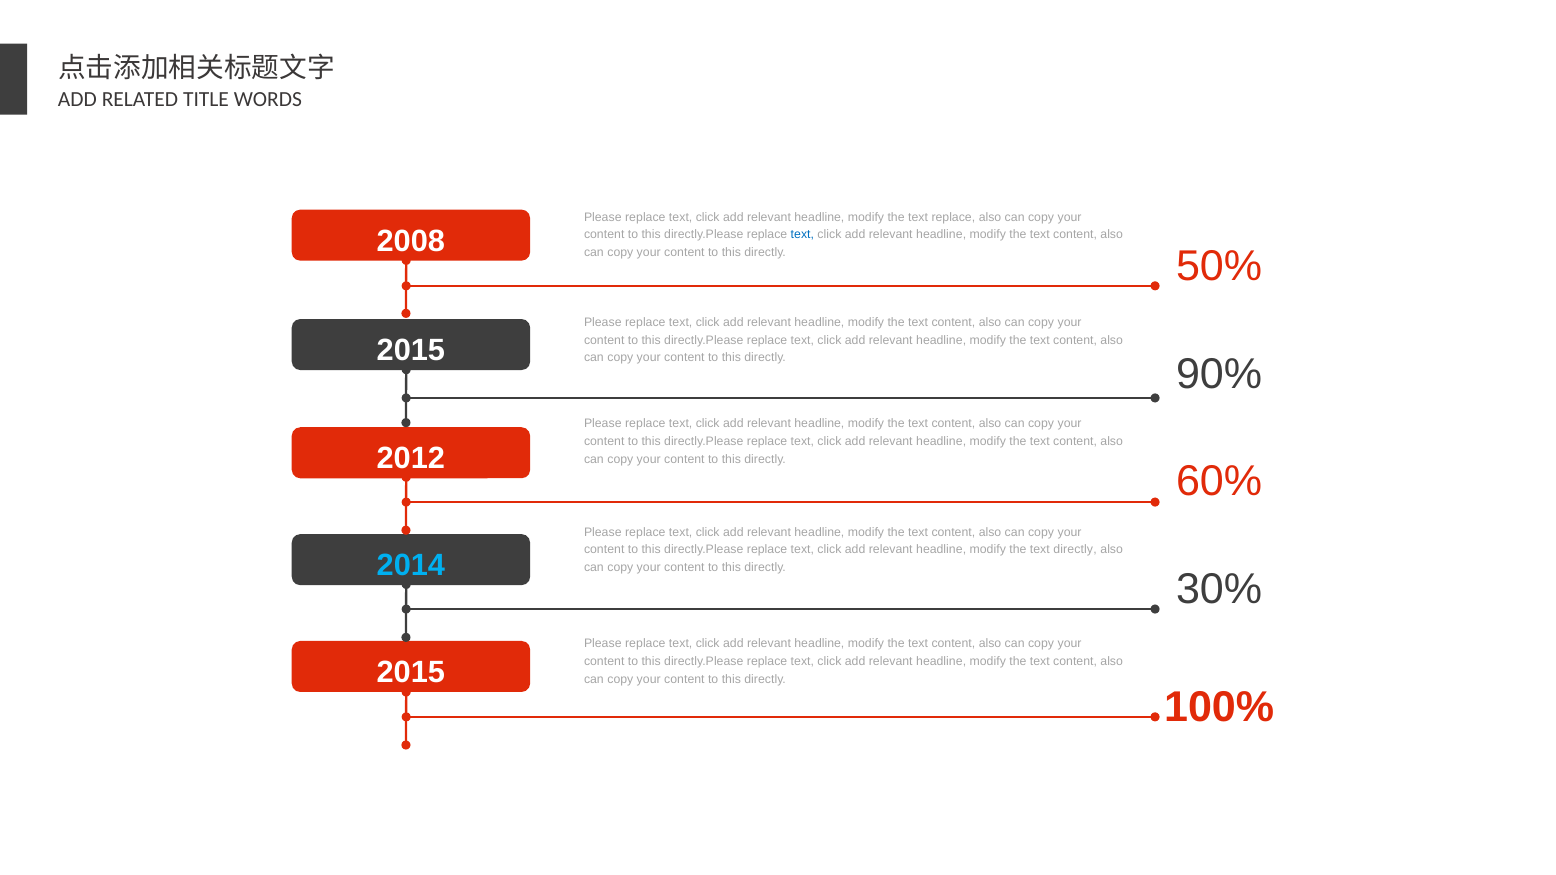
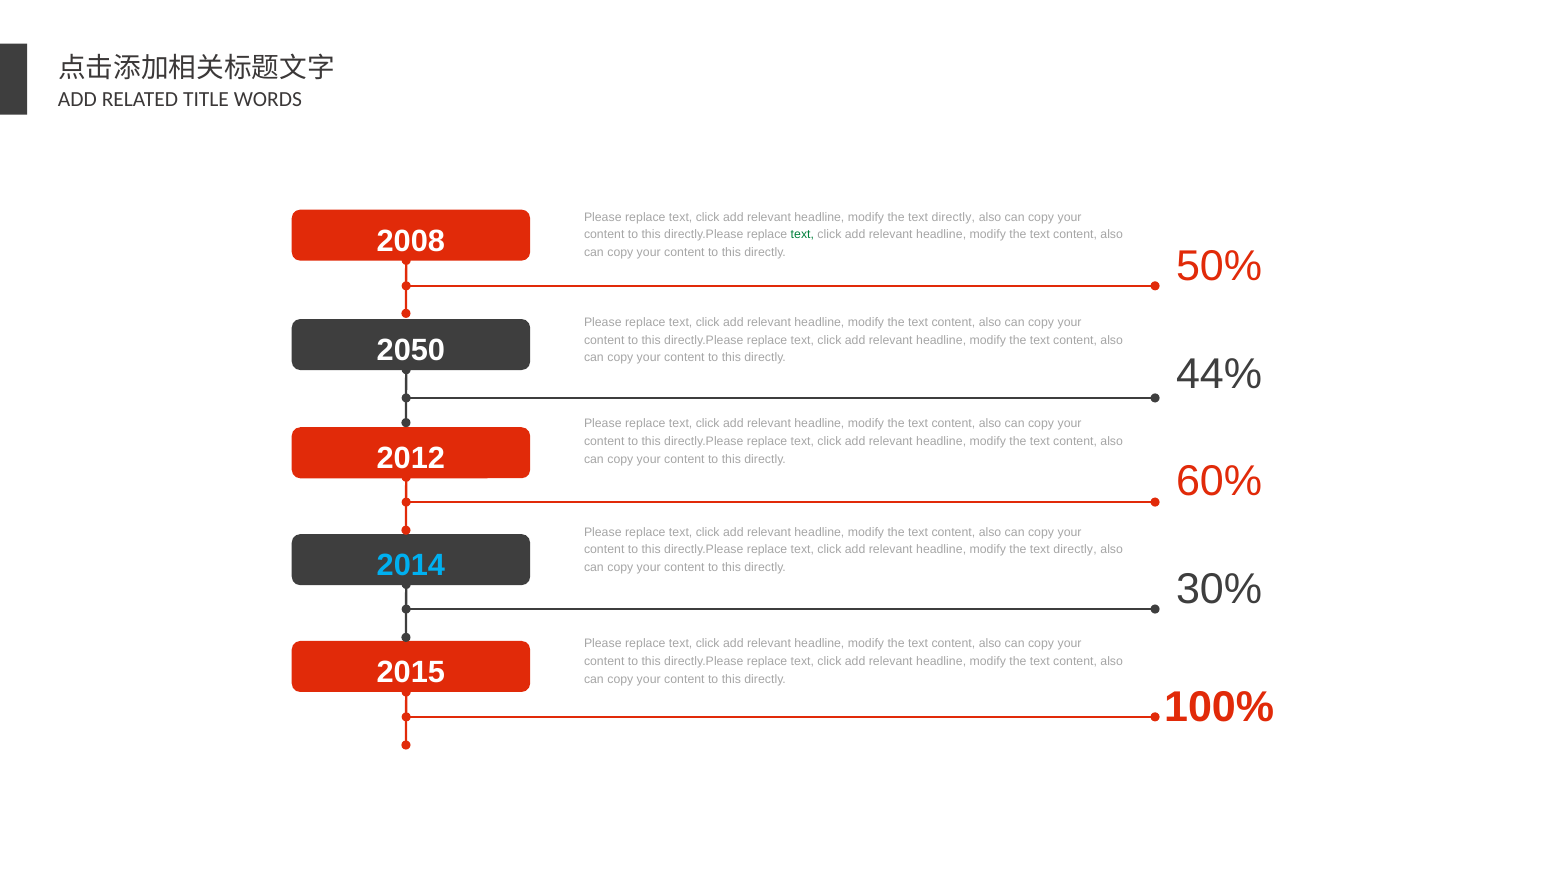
replace at (953, 217): replace -> directly
text at (802, 235) colour: blue -> green
2015 at (411, 350): 2015 -> 2050
90%: 90% -> 44%
